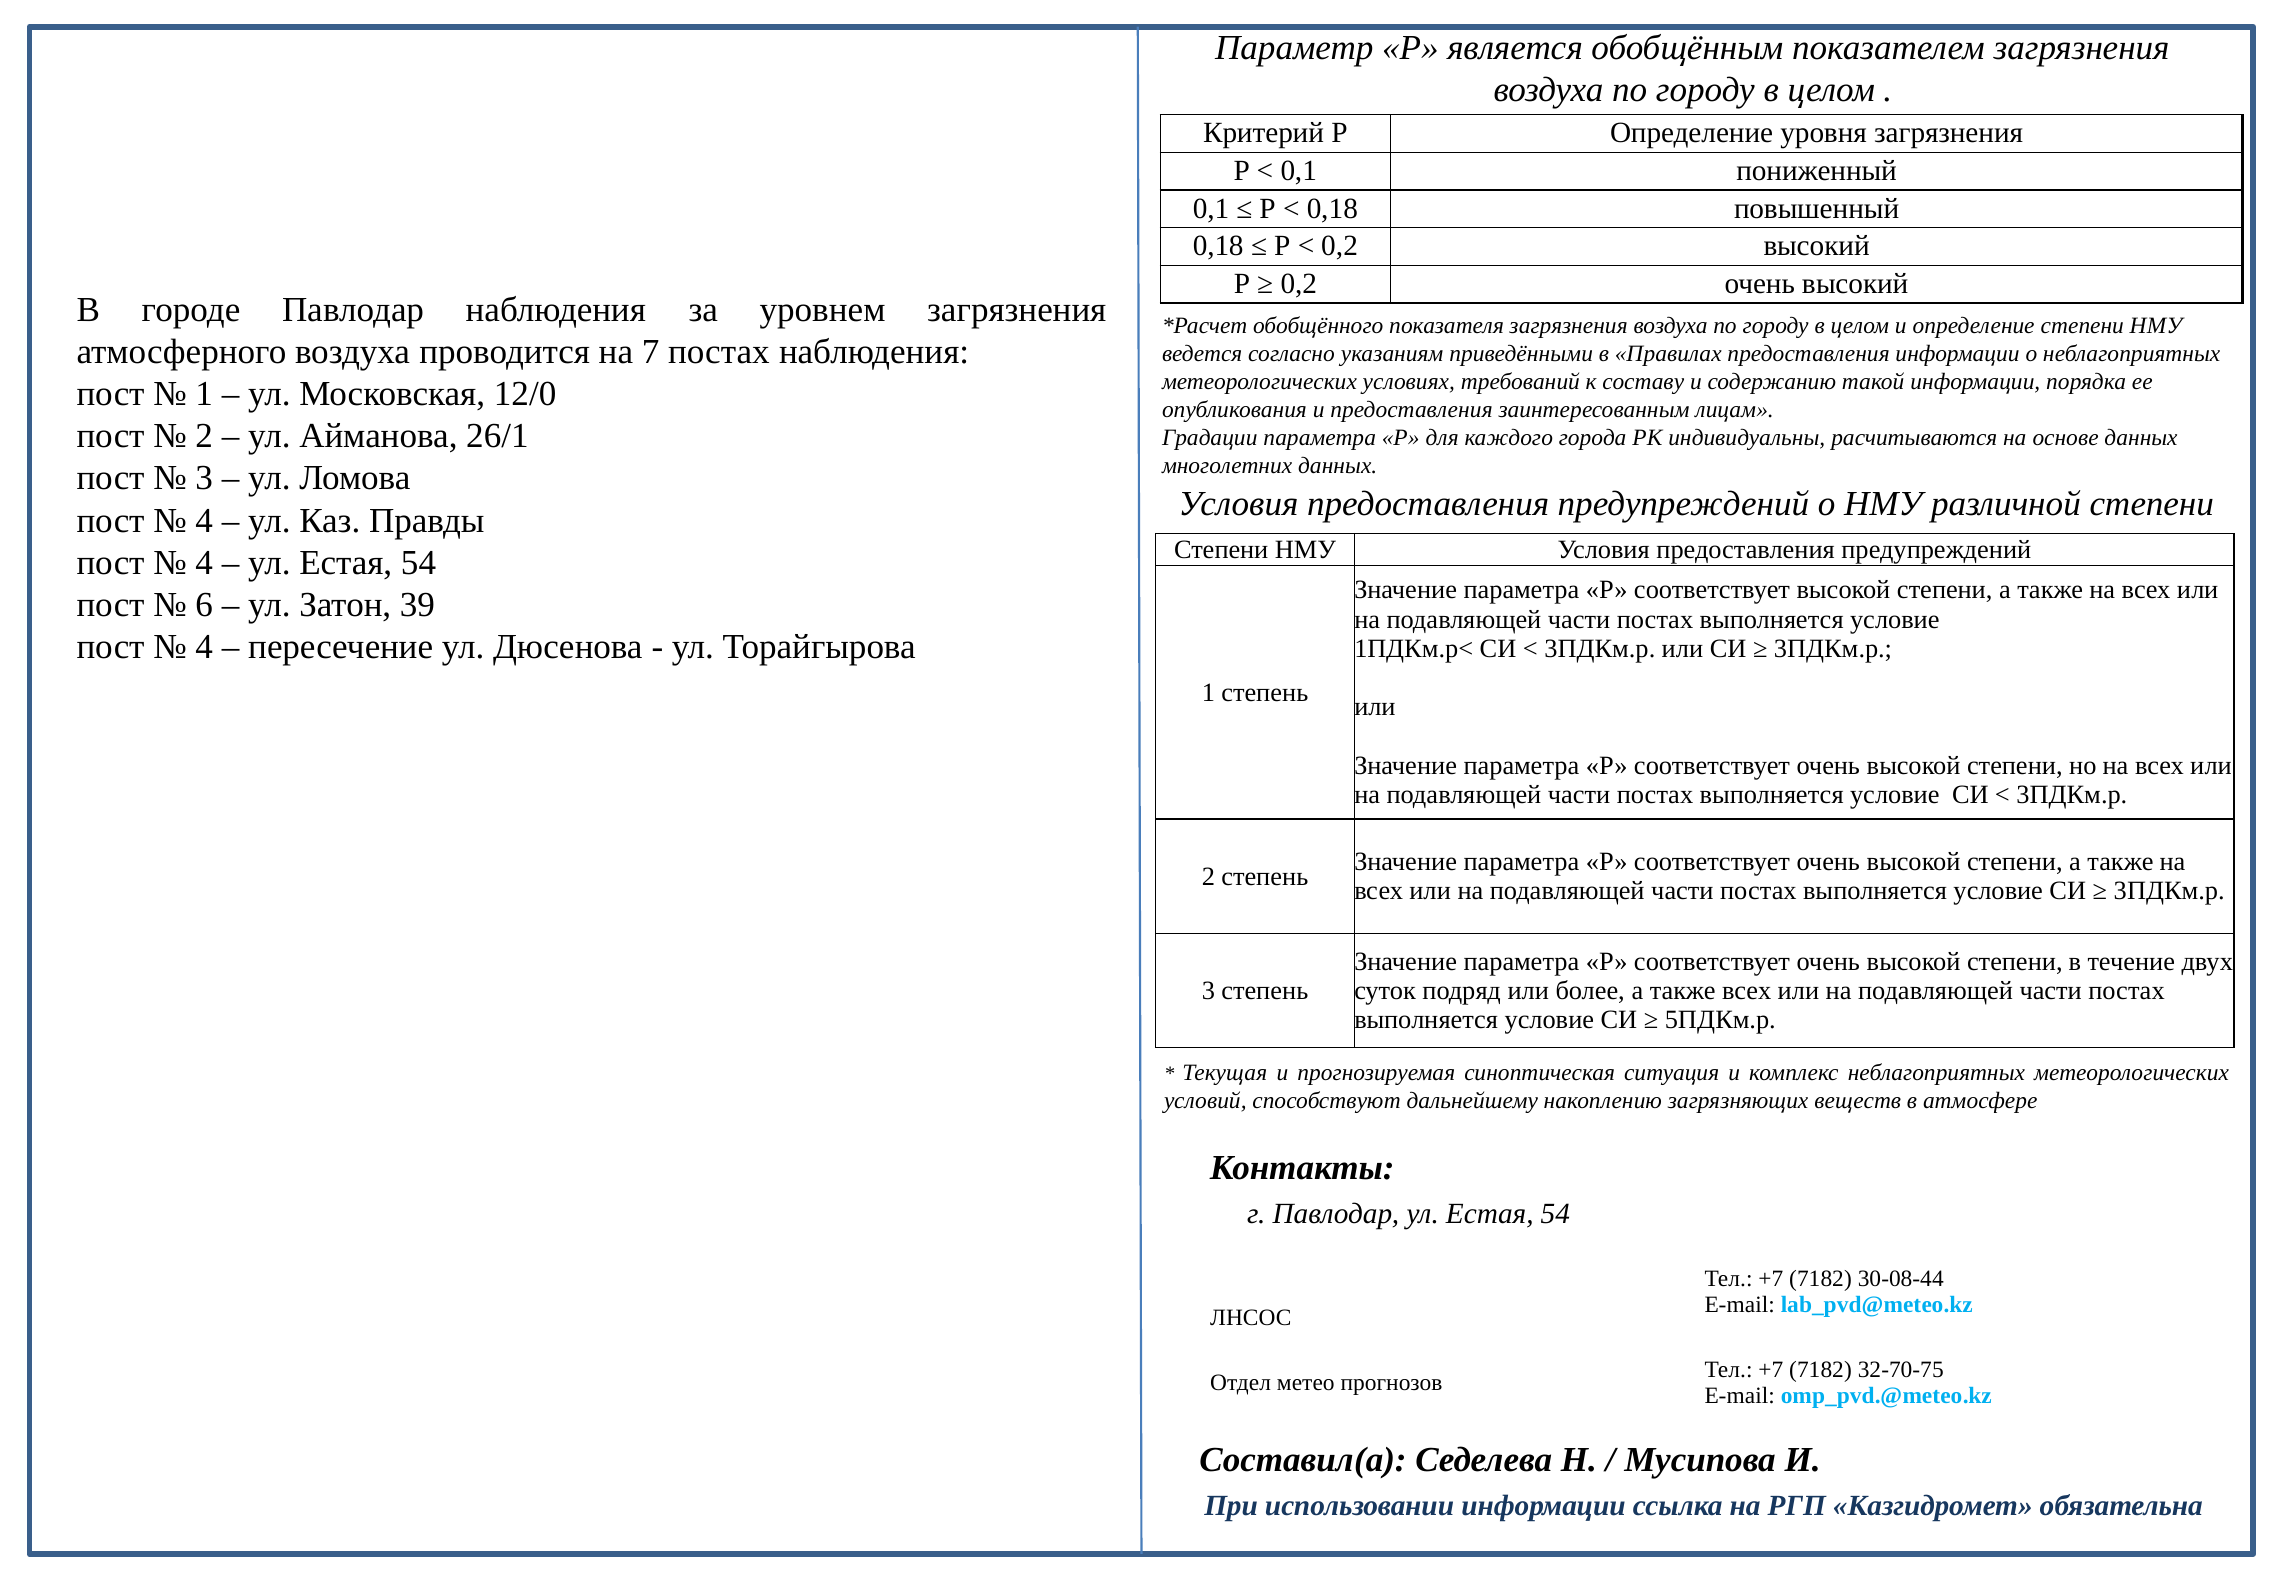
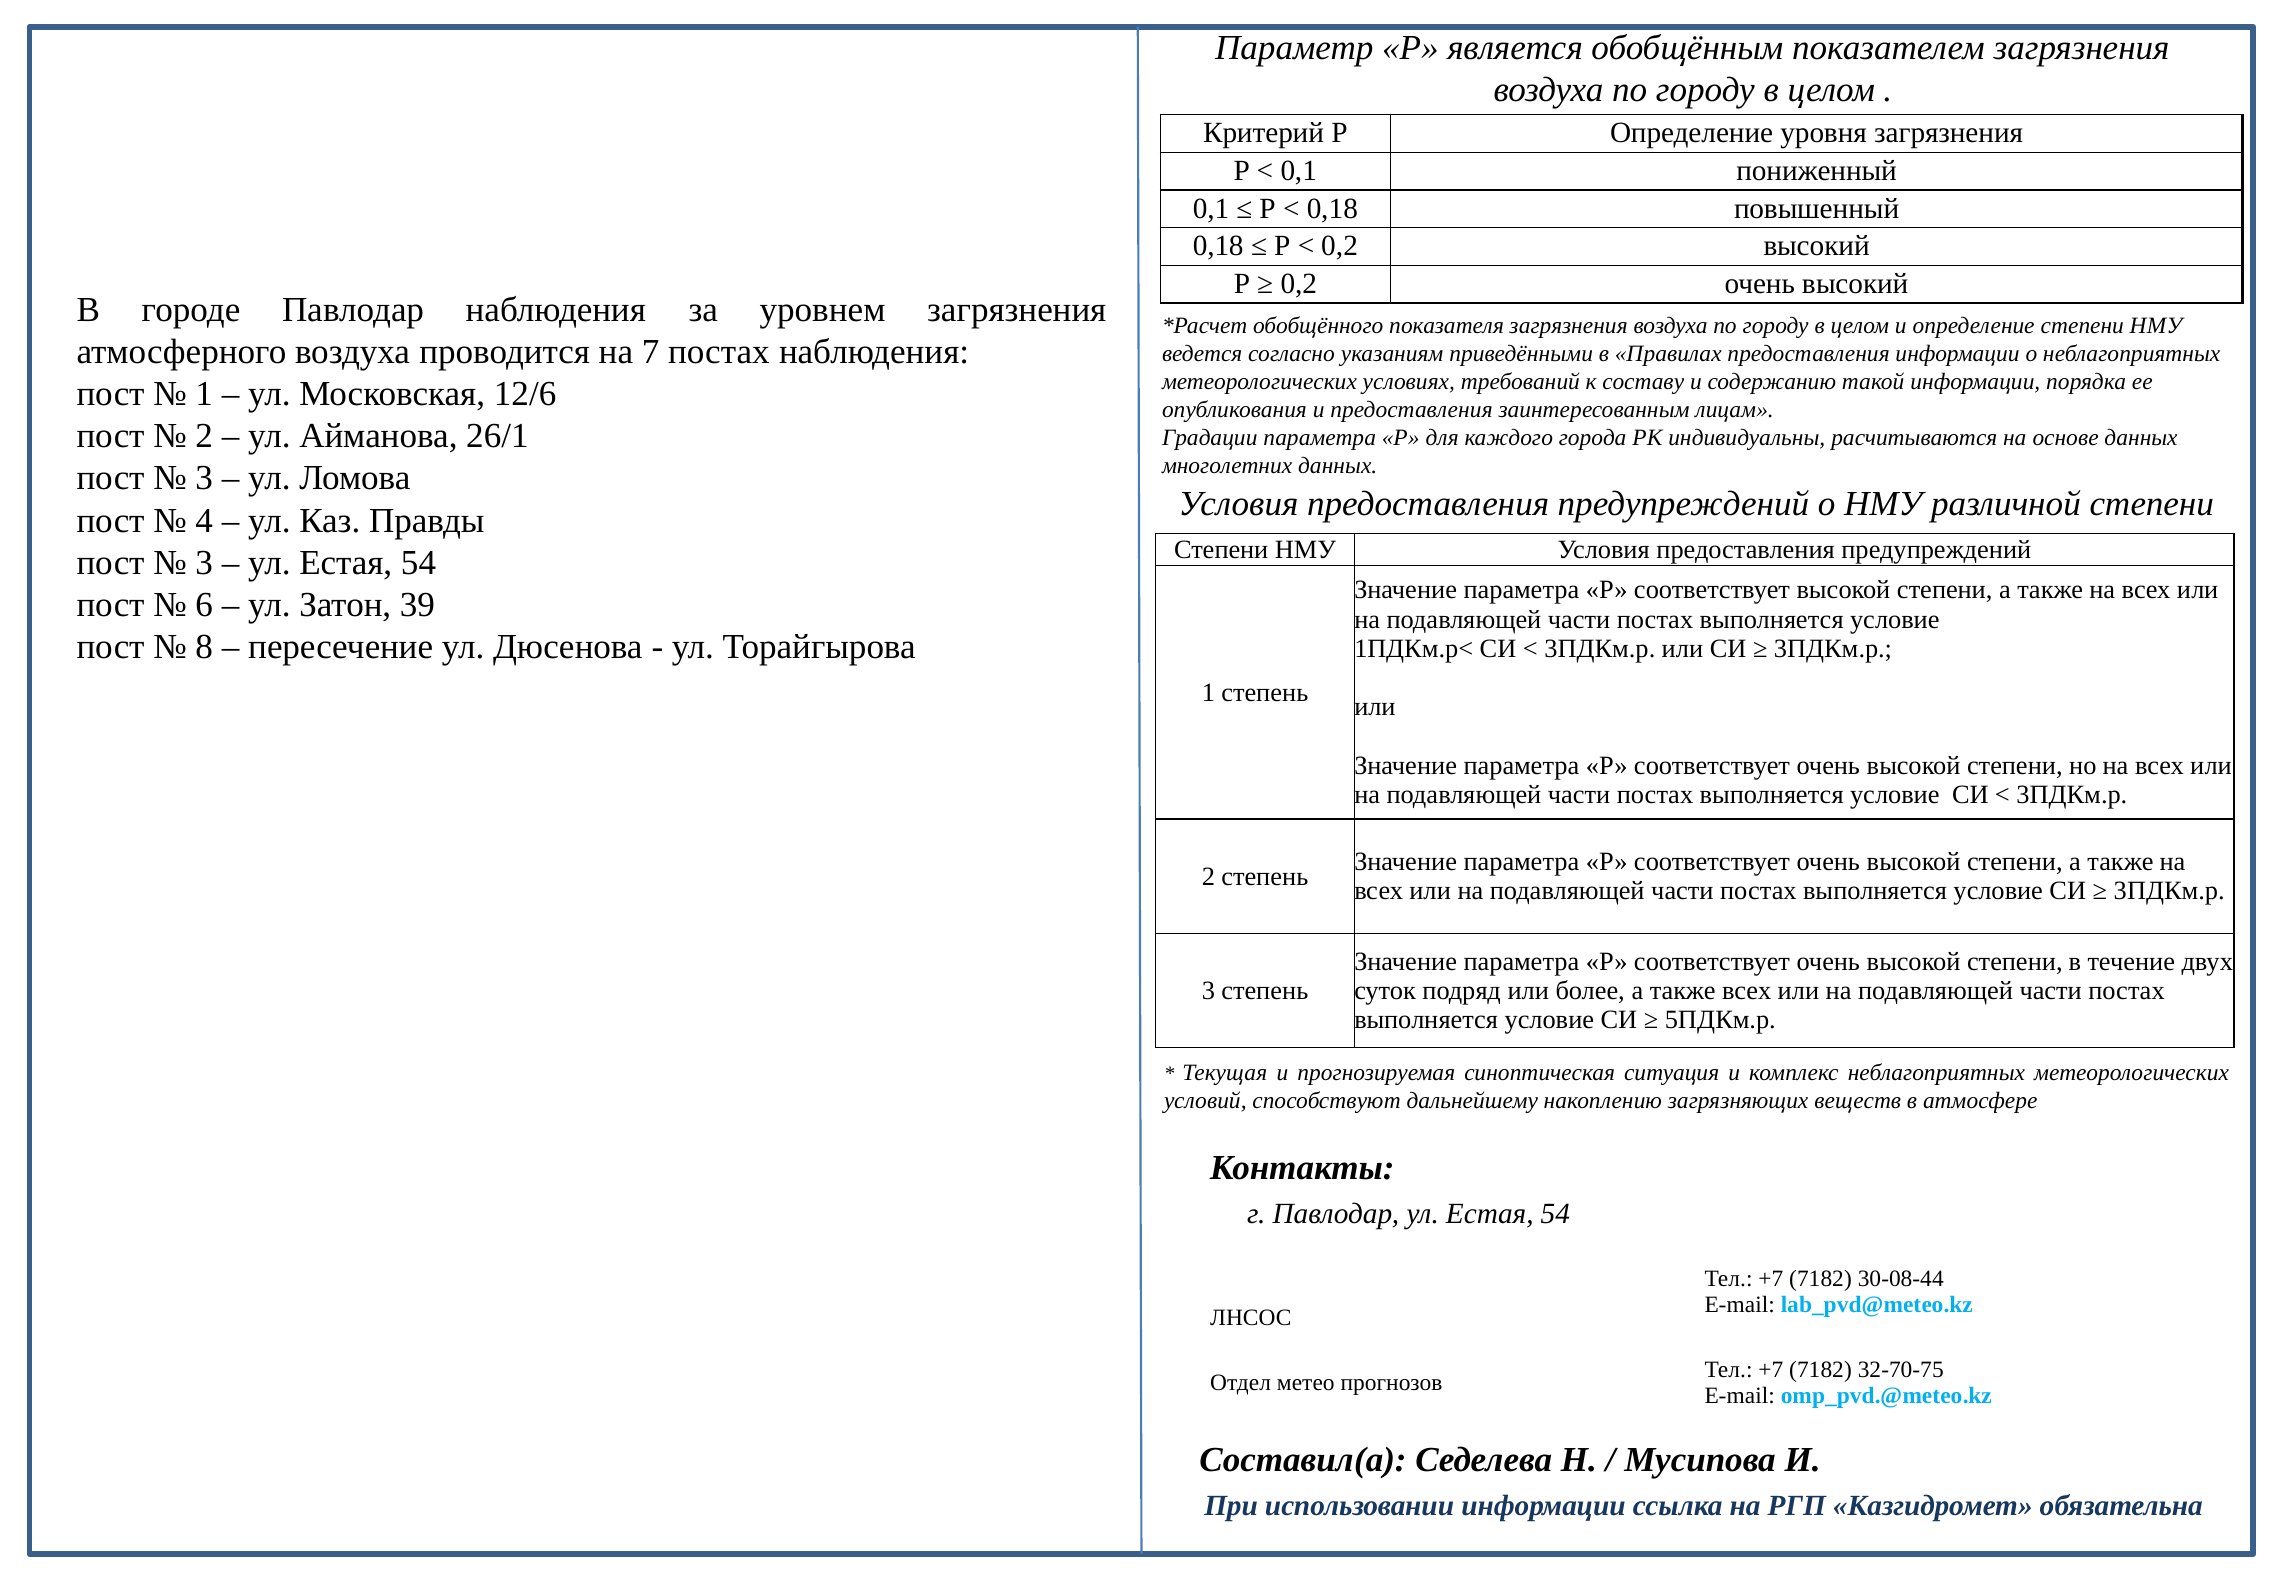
12/0: 12/0 -> 12/6
4 at (204, 562): 4 -> 3
4 at (204, 647): 4 -> 8
